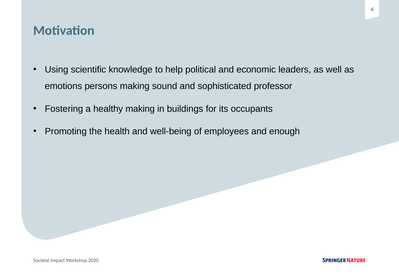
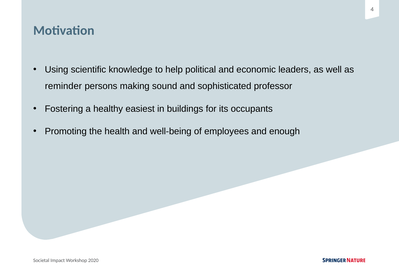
emotions: emotions -> reminder
healthy making: making -> easiest
